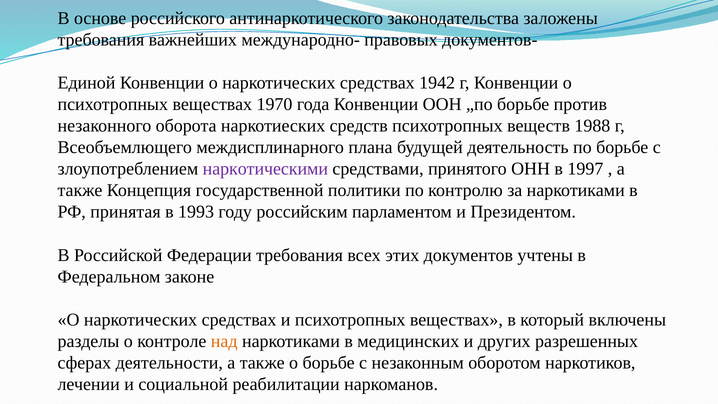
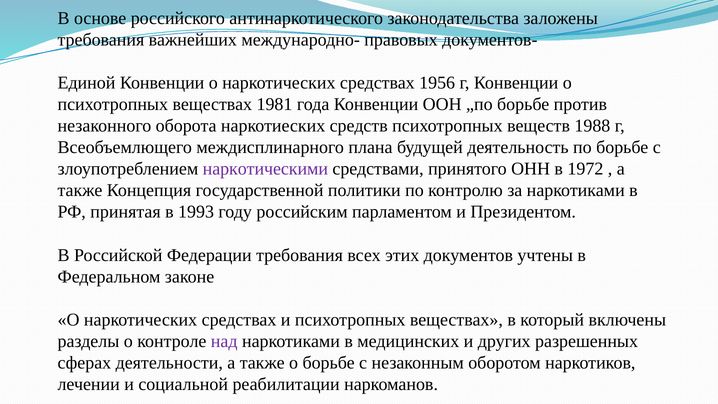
1942: 1942 -> 1956
1970: 1970 -> 1981
1997: 1997 -> 1972
над colour: orange -> purple
